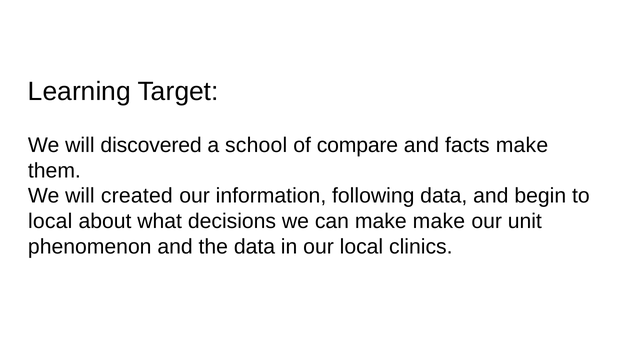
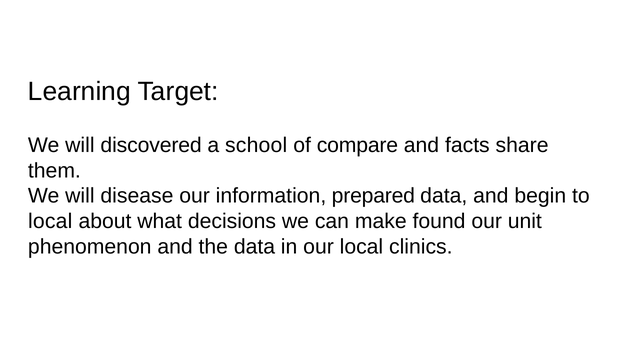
facts make: make -> share
created: created -> disease
following: following -> prepared
make make: make -> found
